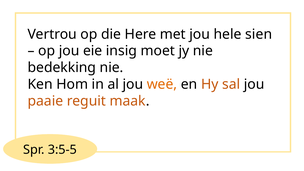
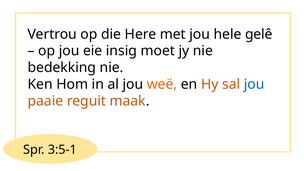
sien: sien -> gelê
jou at (254, 84) colour: black -> blue
3:5-5: 3:5-5 -> 3:5-1
